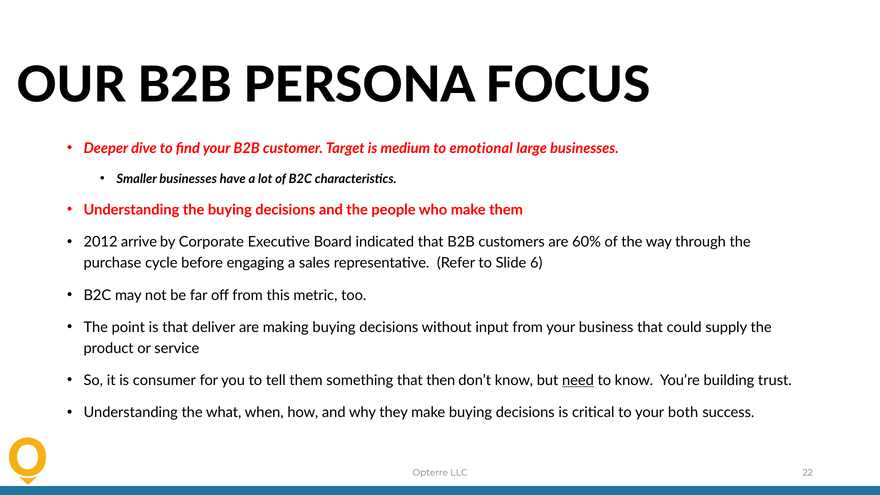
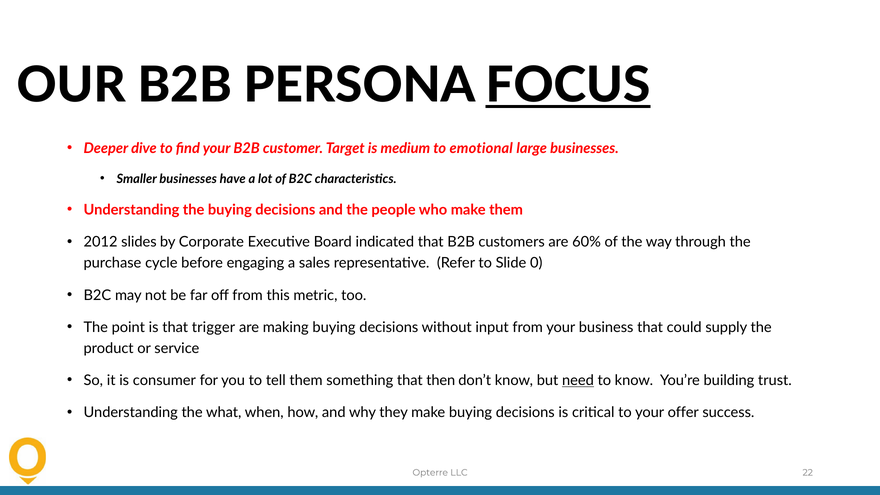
FOCUS underline: none -> present
arrive: arrive -> slides
6: 6 -> 0
deliver: deliver -> trigger
both: both -> offer
